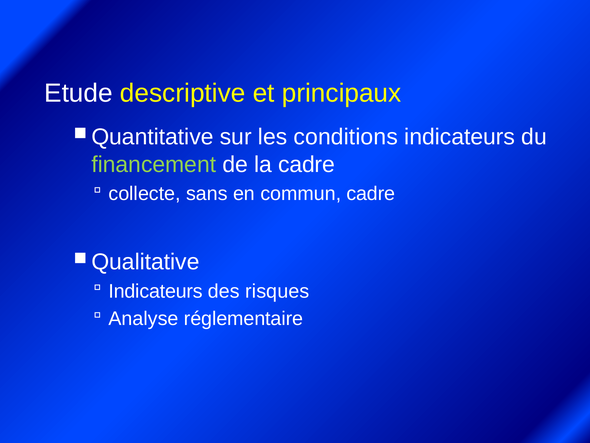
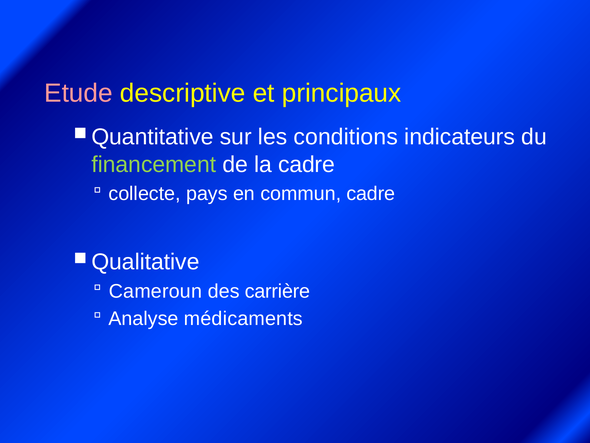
Etude colour: white -> pink
sans: sans -> pays
Indicateurs at (156, 291): Indicateurs -> Cameroun
risques: risques -> carrière
réglementaire: réglementaire -> médicaments
